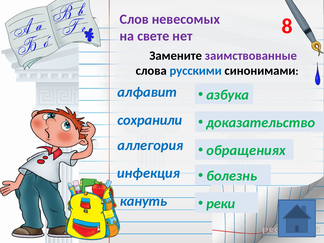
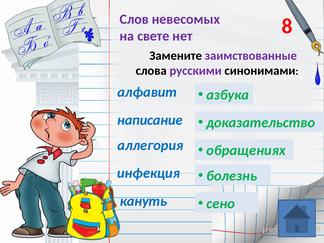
русскими colour: blue -> purple
сохранили: сохранили -> написание
реки: реки -> сено
